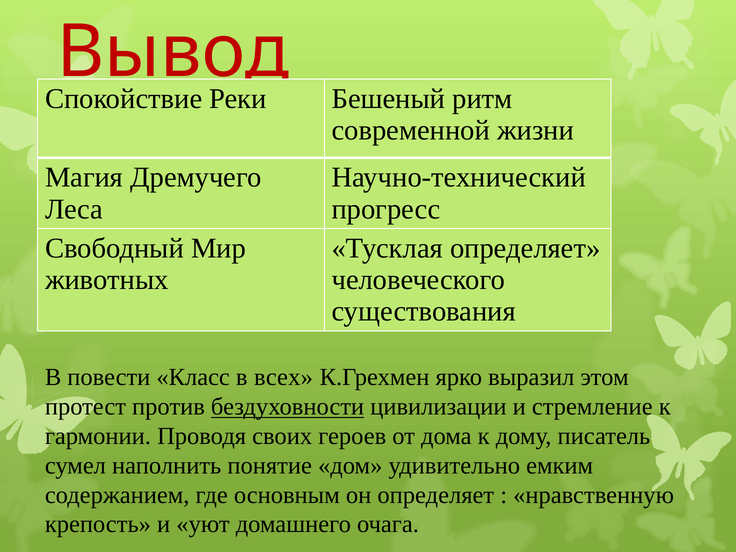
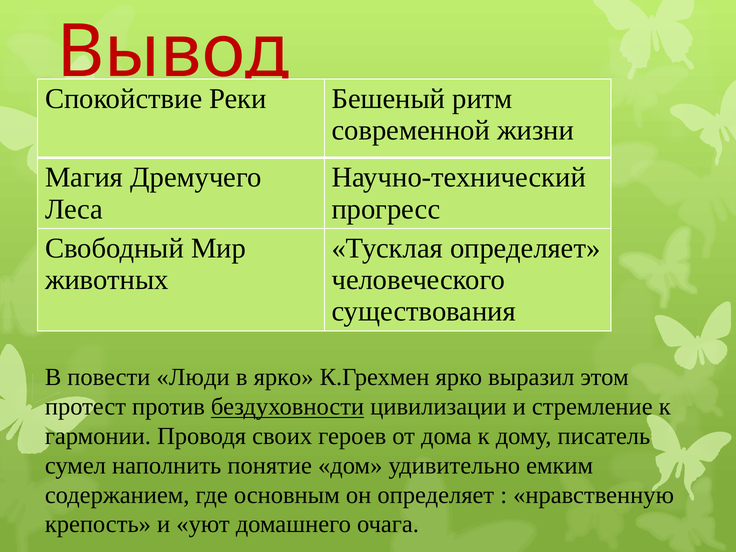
Класс: Класс -> Люди
в всех: всех -> ярко
